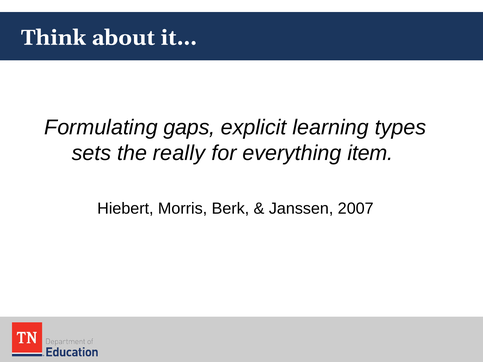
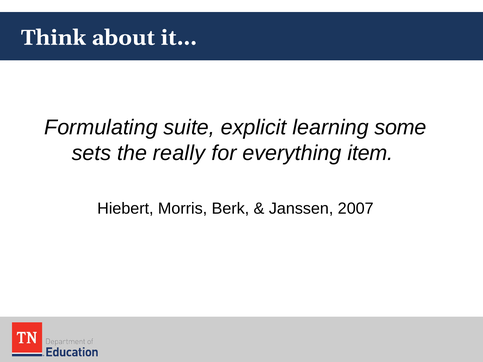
gaps: gaps -> suite
types: types -> some
